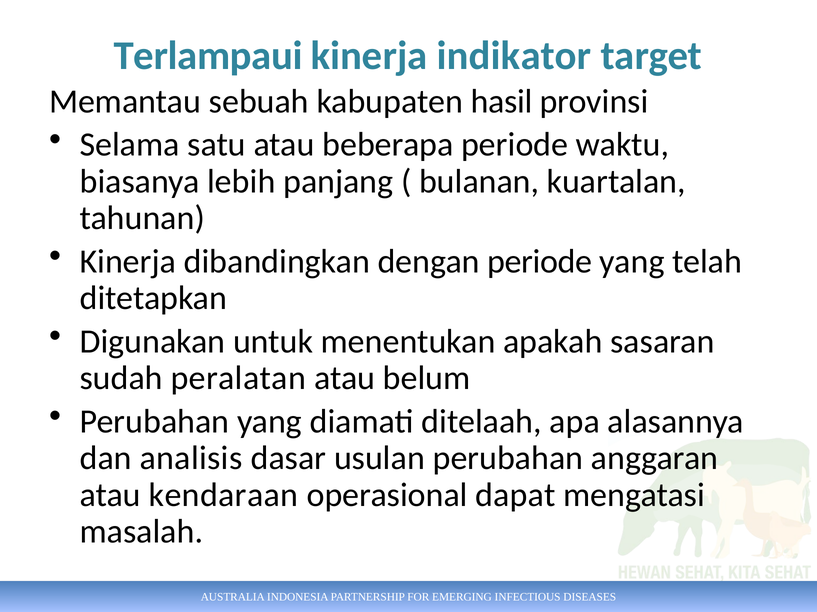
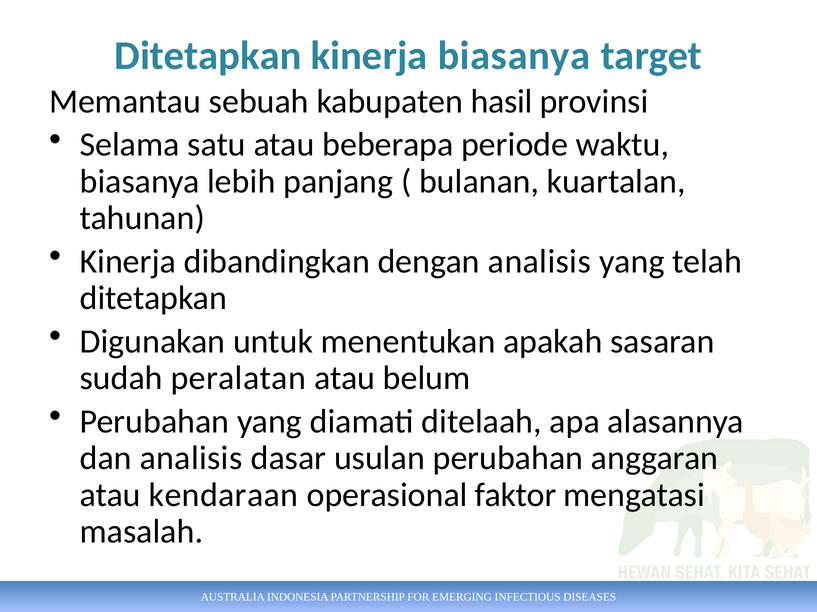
Terlampaui at (208, 56): Terlampaui -> Ditetapkan
kinerja indikator: indikator -> biasanya
dengan periode: periode -> analisis
dapat: dapat -> faktor
